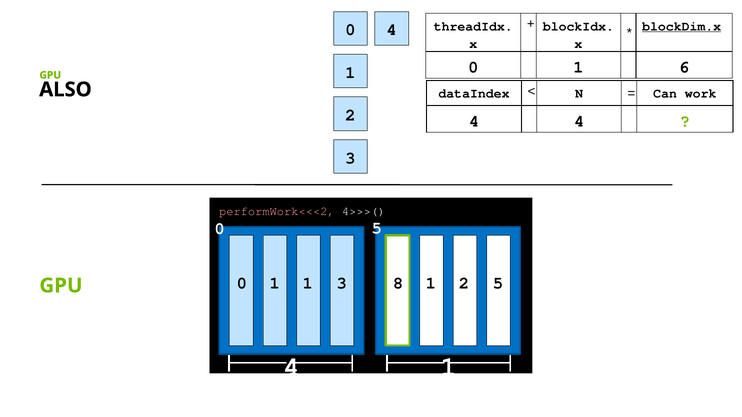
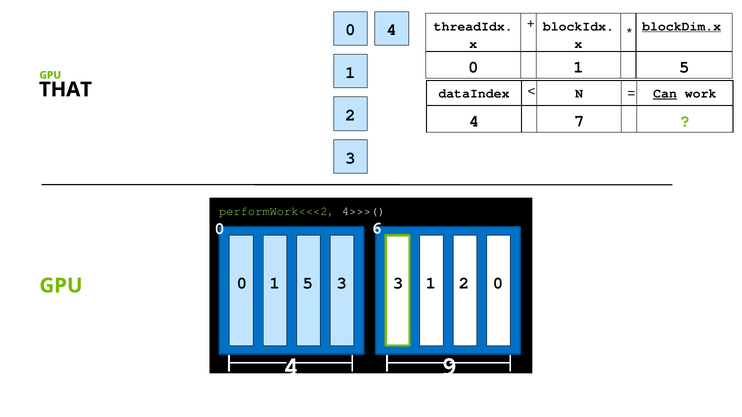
6 at (684, 67): 6 -> 5
ALSO: ALSO -> THAT
Can underline: none -> present
4 4: 4 -> 7
performWork<<<2 colour: pink -> light green
0 5: 5 -> 6
1 at (308, 283): 1 -> 5
3 8: 8 -> 3
2 5: 5 -> 0
4 1: 1 -> 9
